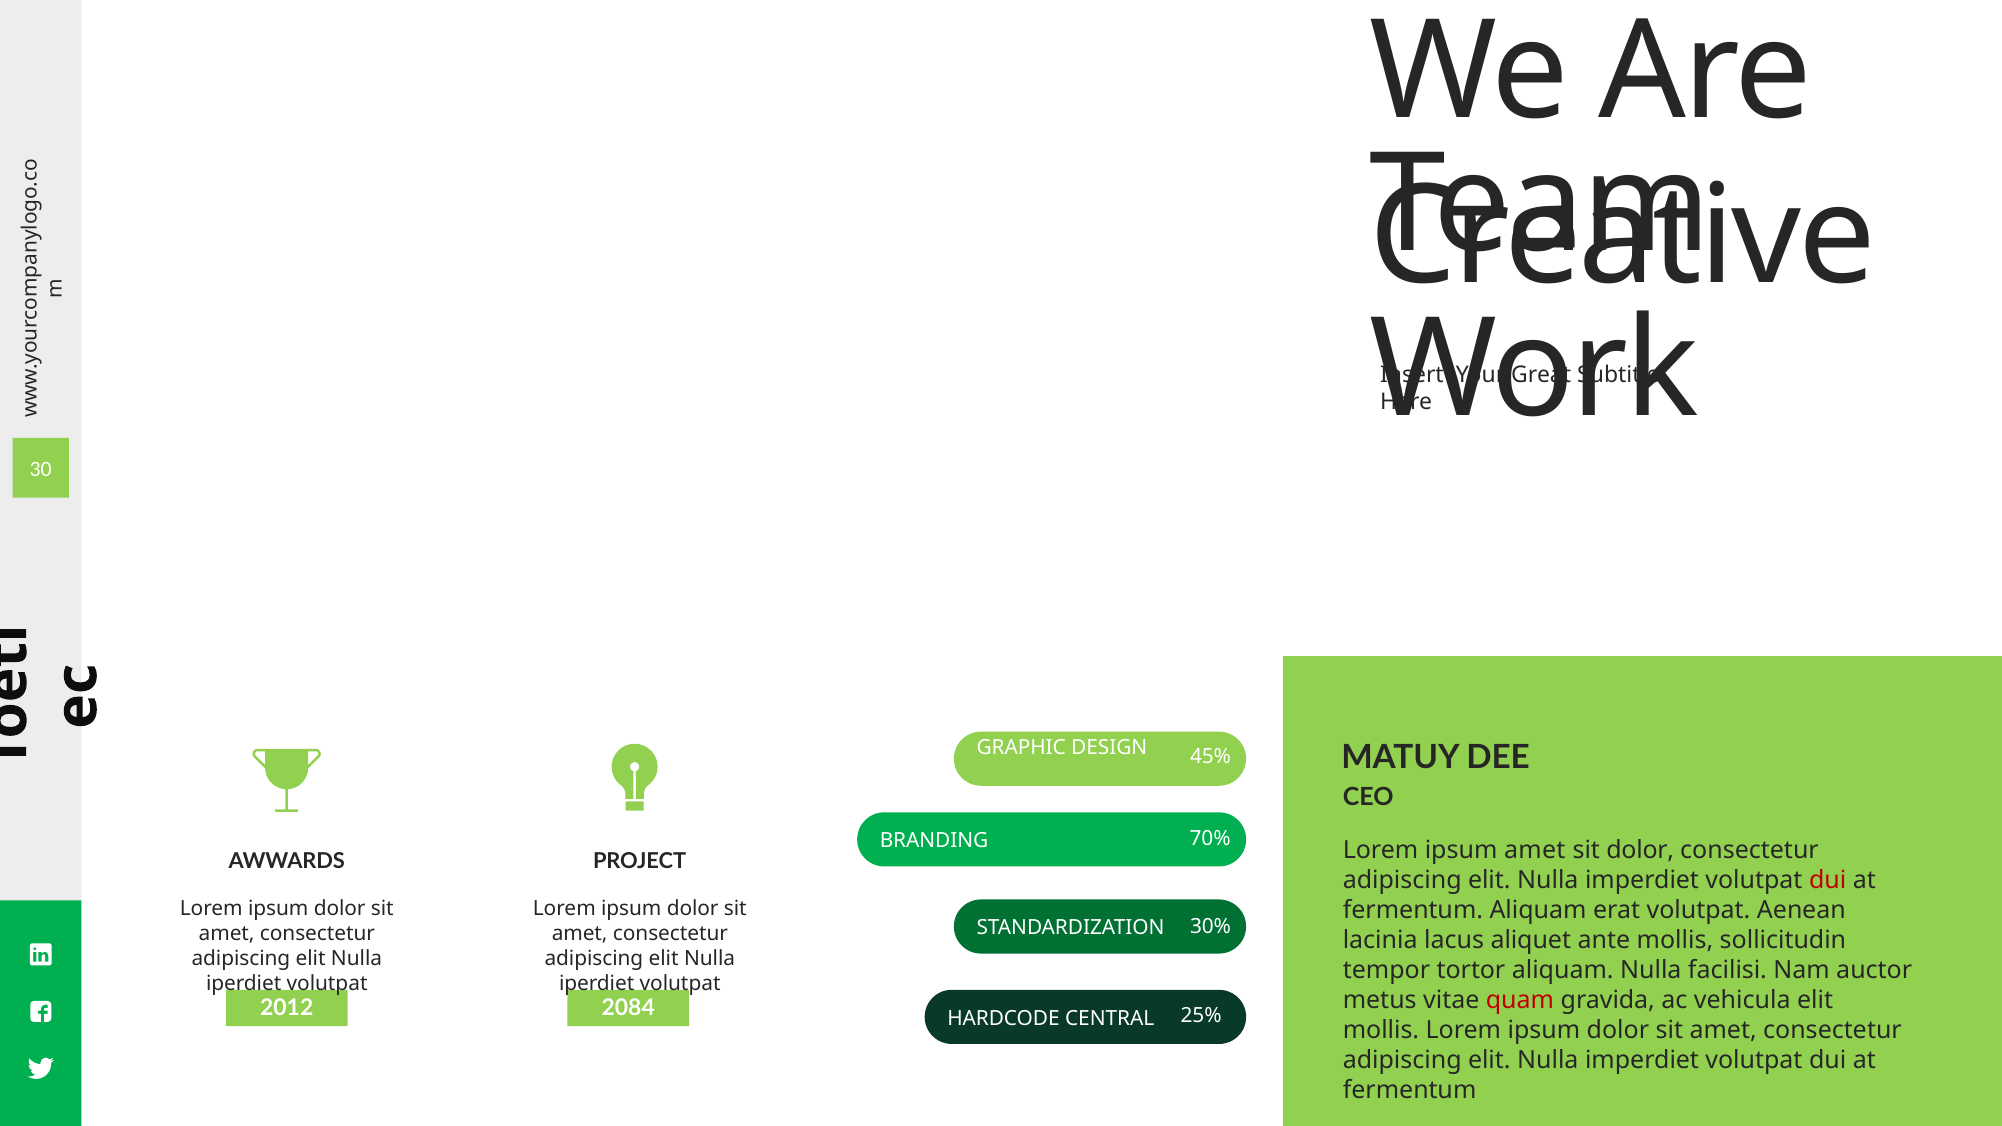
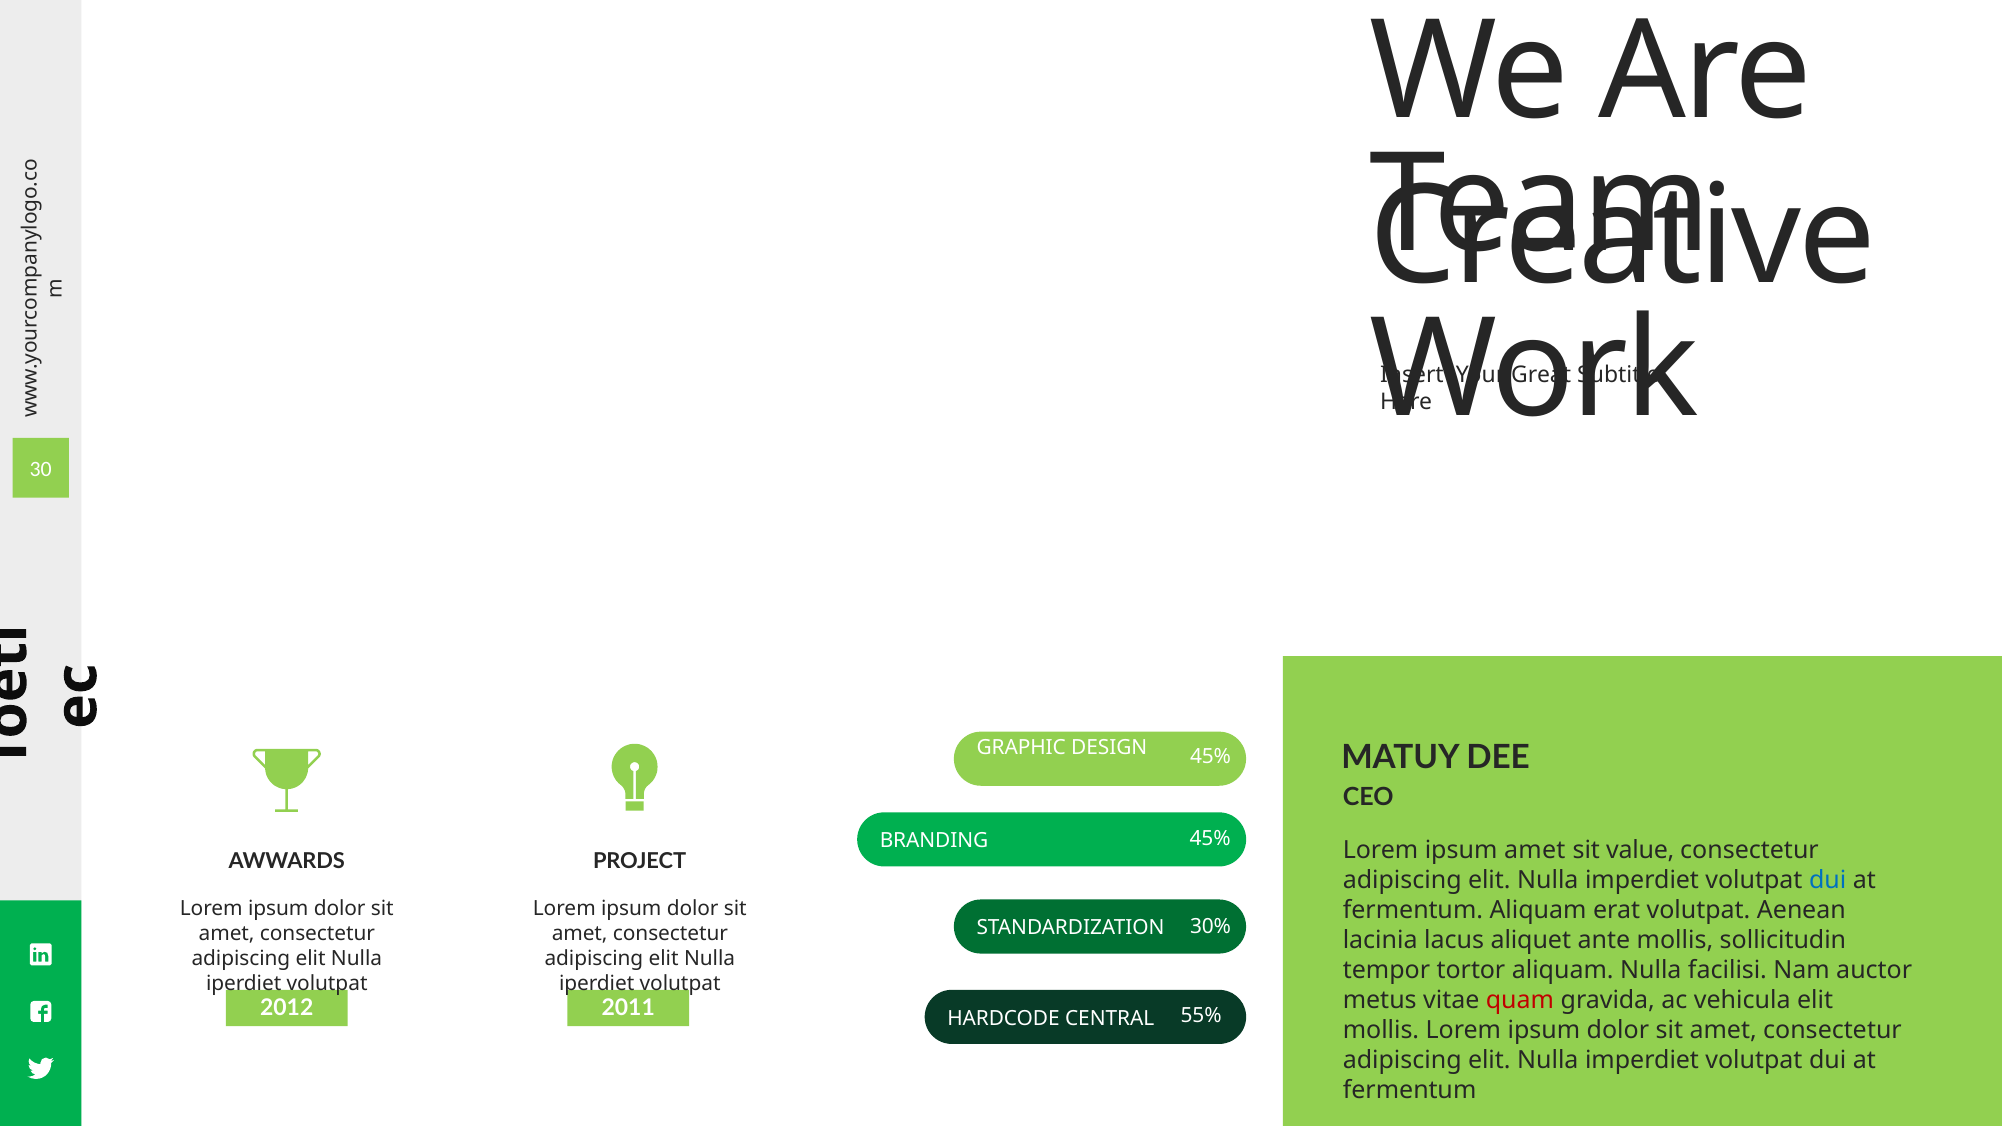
70% at (1210, 838): 70% -> 45%
sit dolor: dolor -> value
dui at (1828, 881) colour: red -> blue
2084: 2084 -> 2011
25%: 25% -> 55%
